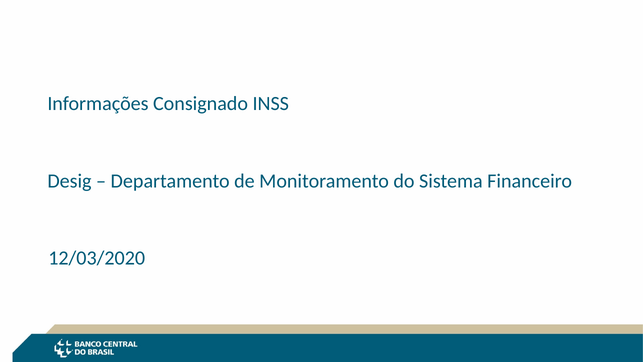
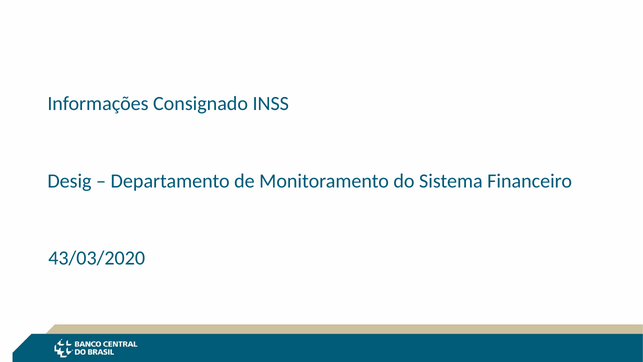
12/03/2020: 12/03/2020 -> 43/03/2020
